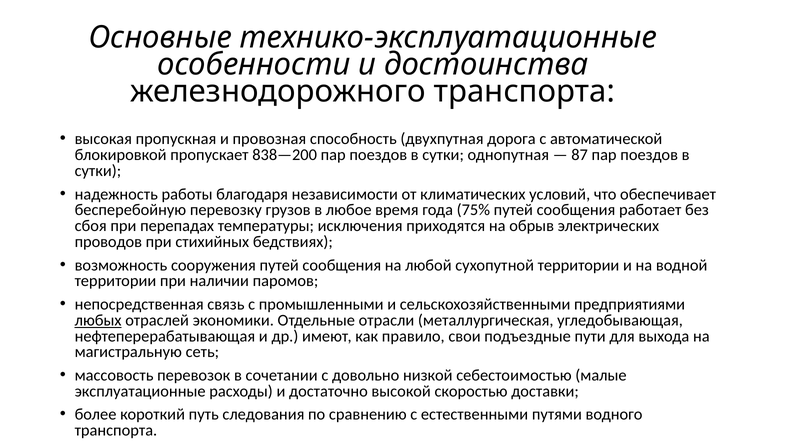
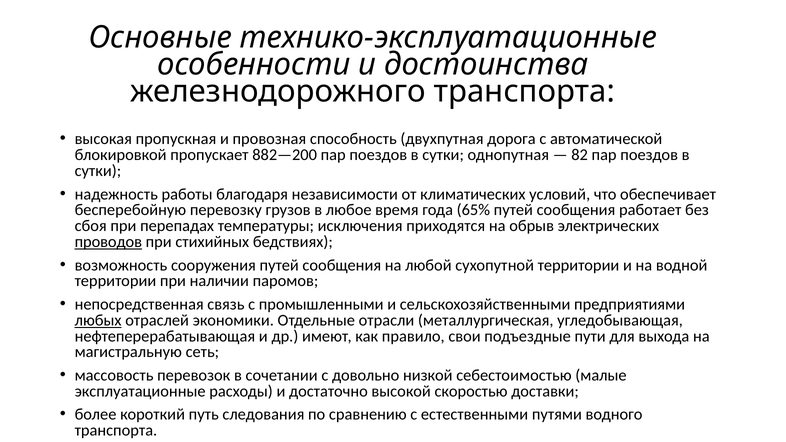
838—200: 838—200 -> 882—200
87: 87 -> 82
75%: 75% -> 65%
проводов underline: none -> present
